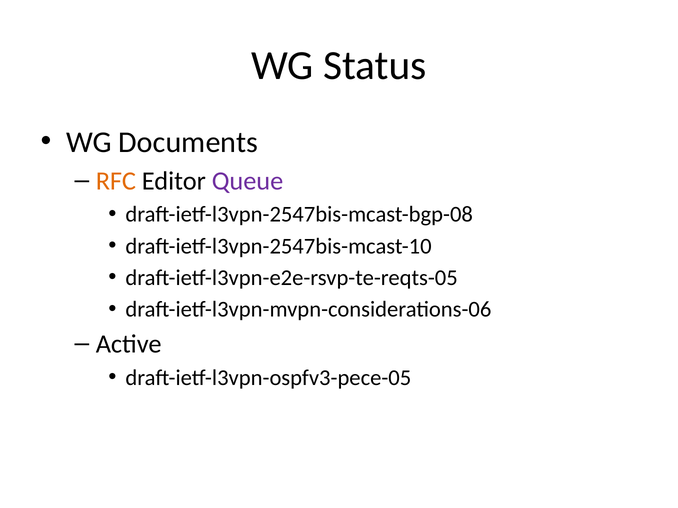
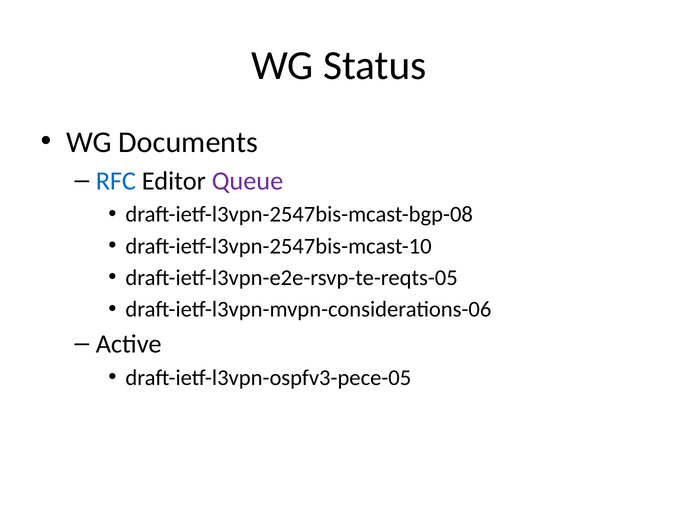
RFC colour: orange -> blue
